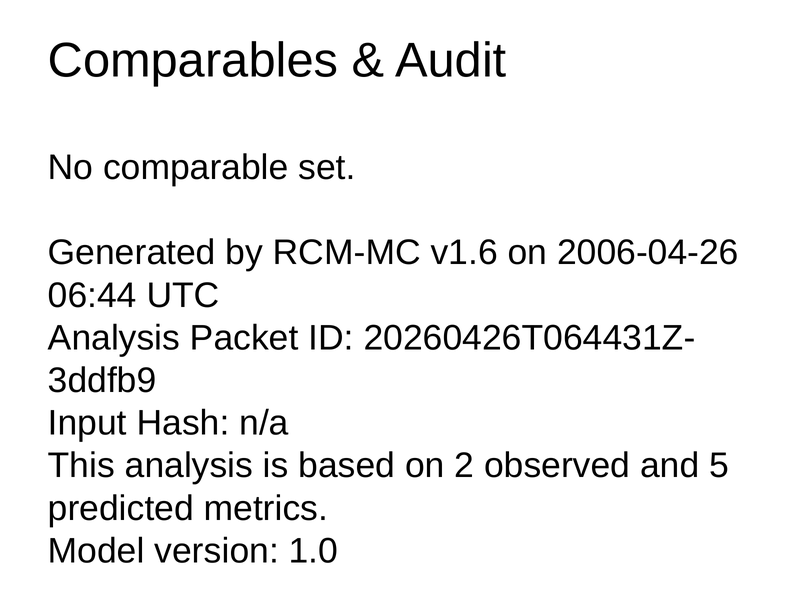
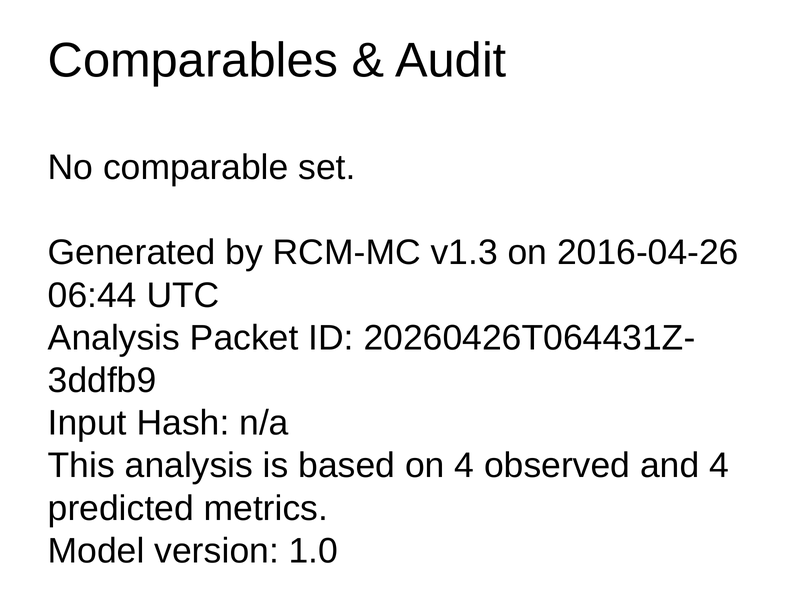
v1.6: v1.6 -> v1.3
2006-04-26: 2006-04-26 -> 2016-04-26
on 2: 2 -> 4
and 5: 5 -> 4
